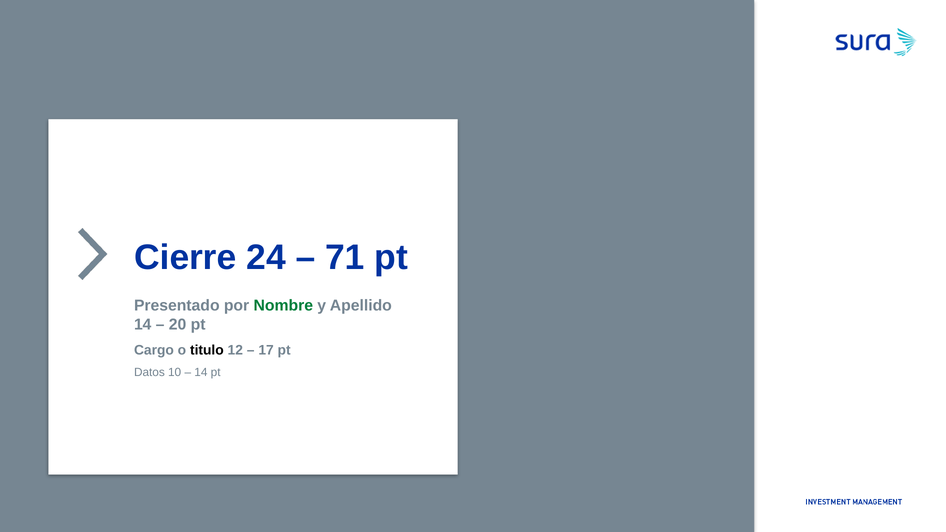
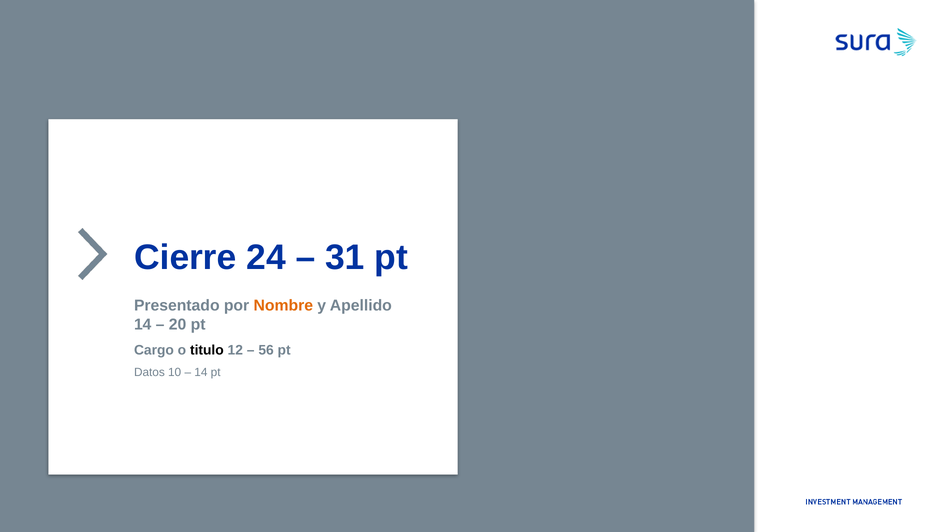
71: 71 -> 31
Nombre colour: green -> orange
17: 17 -> 56
